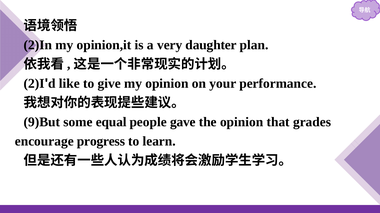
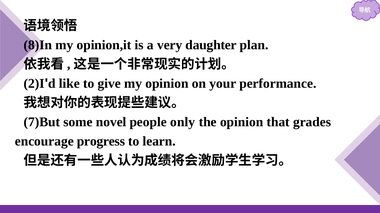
2)In: 2)In -> 8)In
9)But: 9)But -> 7)But
equal: equal -> novel
gave: gave -> only
